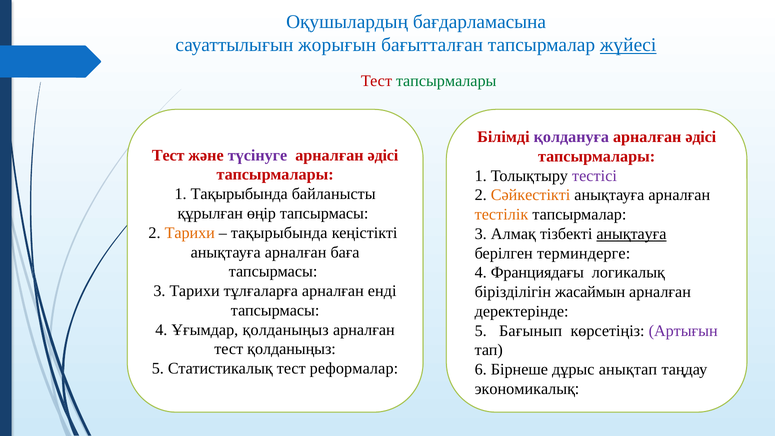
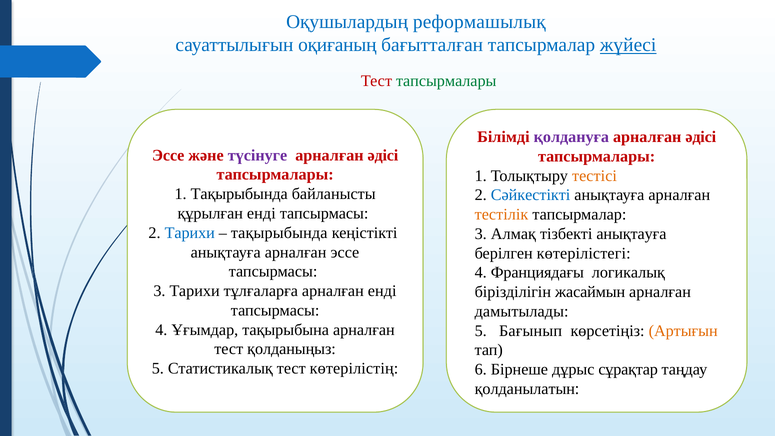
бағдарламасына: бағдарламасына -> реформашылық
жорығын: жорығын -> оқиғаның
Тест at (168, 155): Тест -> Эссе
тестісі colour: purple -> orange
Сәйкестікті colour: orange -> blue
құрылған өңiр: өңiр -> енді
Тарихи at (190, 233) colour: orange -> blue
анықтауға at (631, 234) underline: present -> none
арналған баға: баға -> эссе
терминдерге: терминдерге -> көтерілістегі
деректерінде: деректерінде -> дамытылады
Ұғымдар қолданыңыз: қолданыңыз -> тақырыбына
Артығын colour: purple -> orange
реформалар: реформалар -> көтерілістің
анықтап: анықтап -> сұрақтар
экономикалық: экономикалық -> қолданылатын
